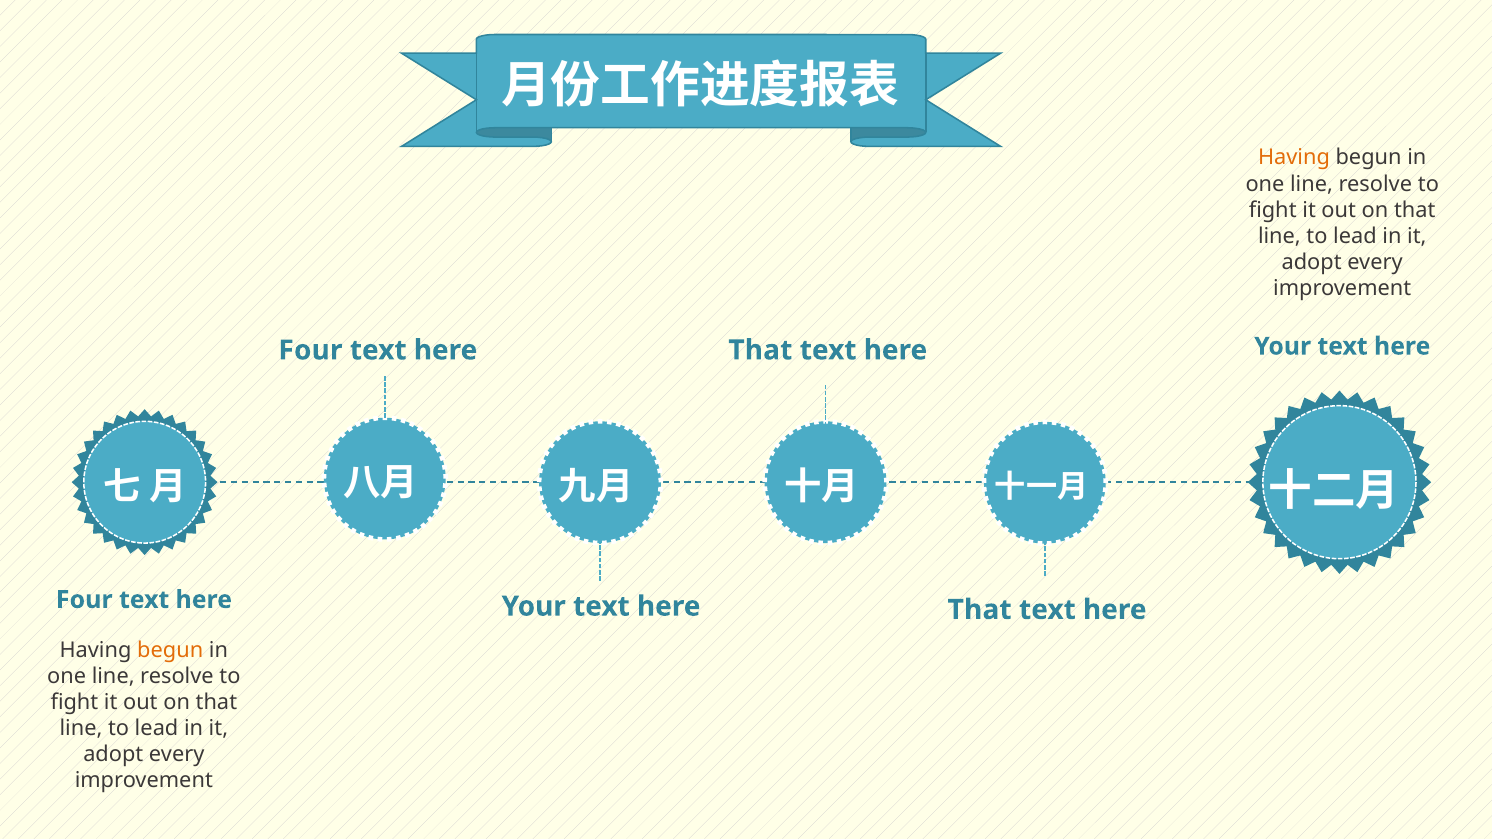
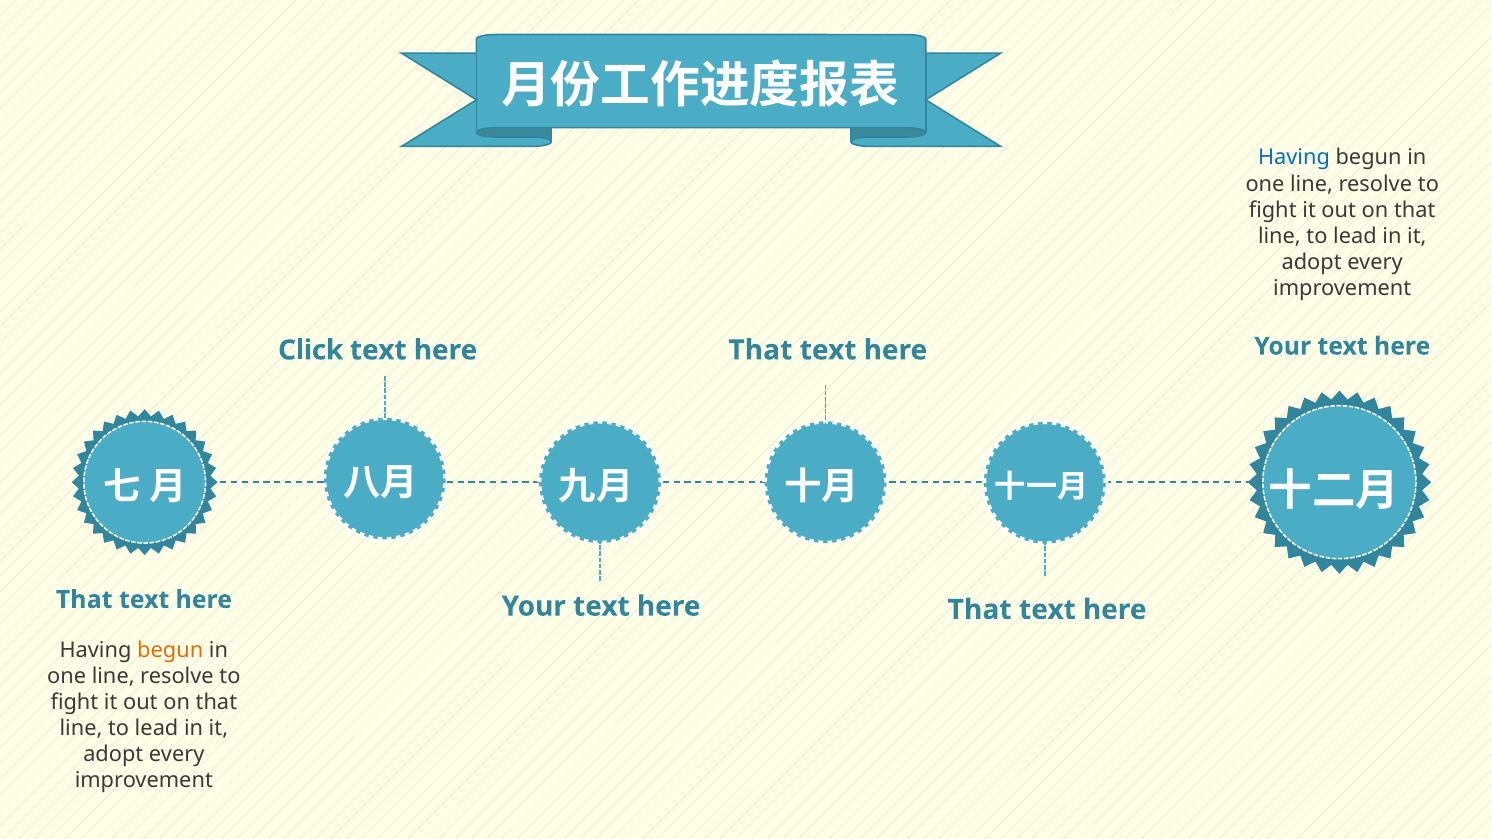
Having at (1294, 158) colour: orange -> blue
Four at (310, 350): Four -> Click
Four at (84, 600): Four -> That
